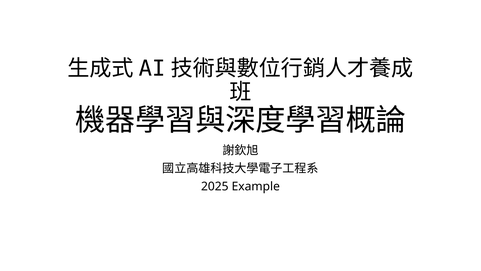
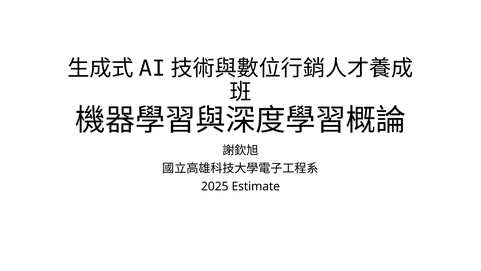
Example: Example -> Estimate
